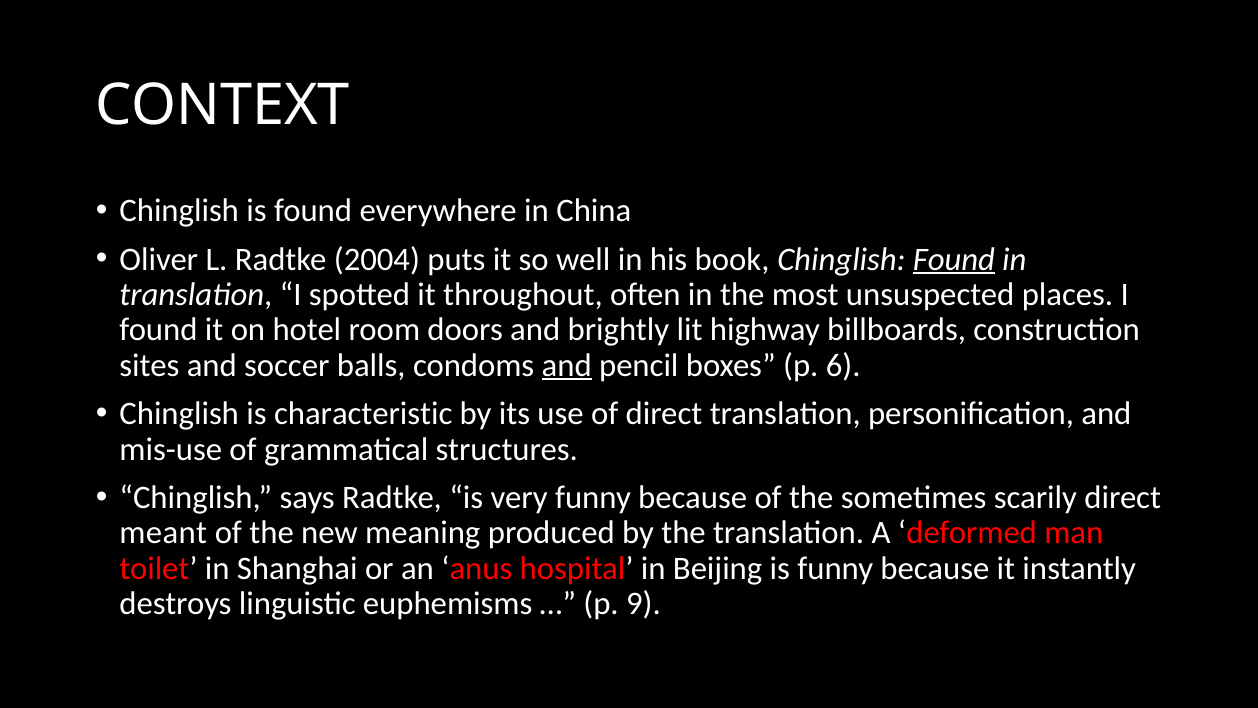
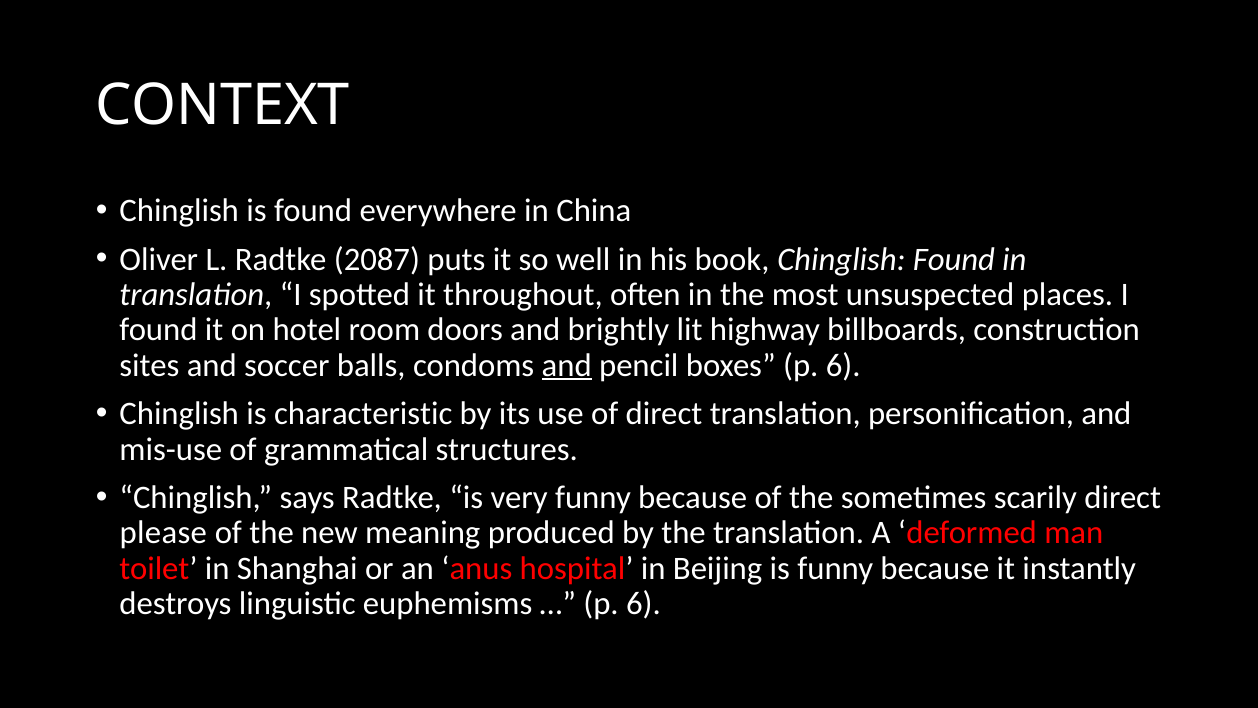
2004: 2004 -> 2087
Found at (954, 259) underline: present -> none
meant: meant -> please
9 at (643, 604): 9 -> 6
